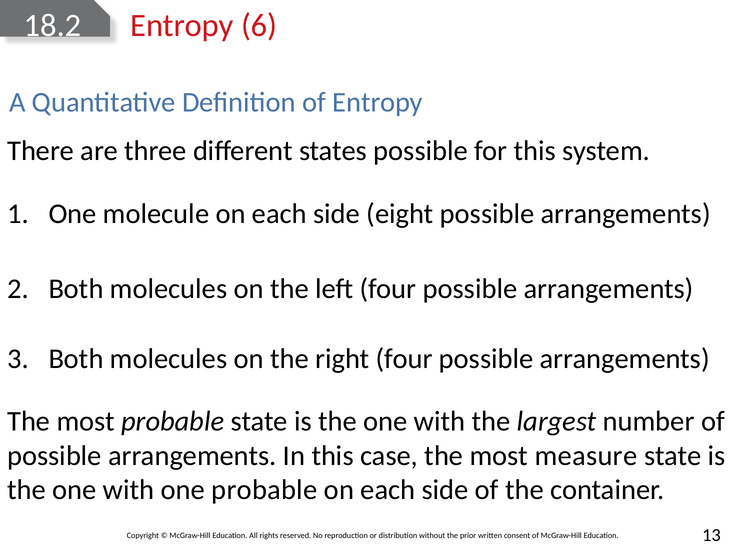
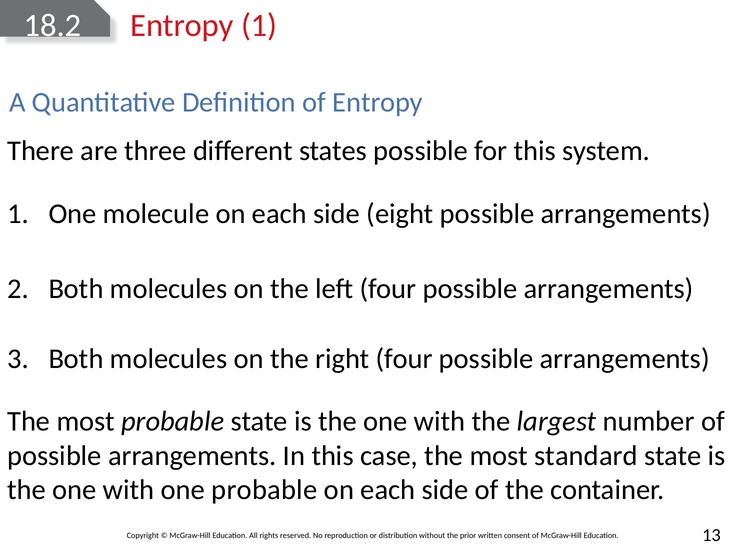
Entropy 6: 6 -> 1
measure: measure -> standard
